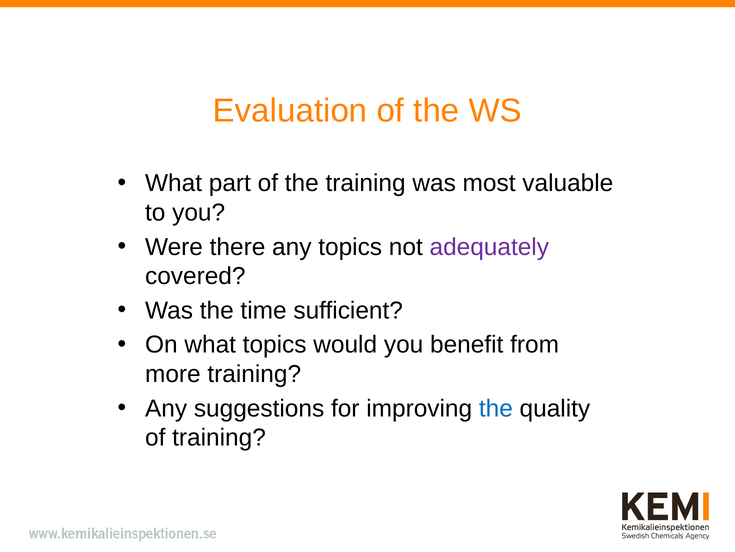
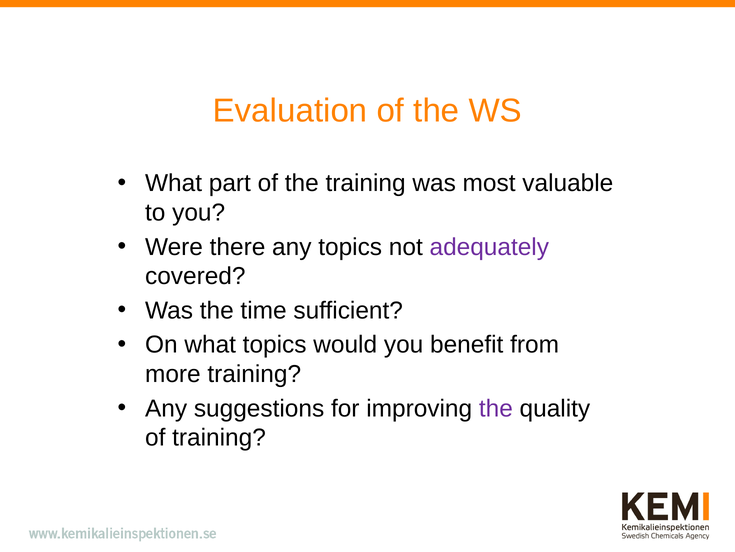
the at (496, 408) colour: blue -> purple
